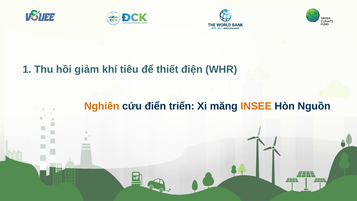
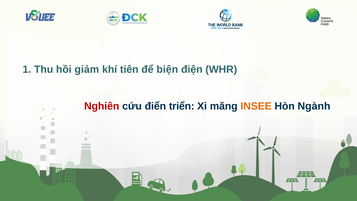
tiêu: tiêu -> tiên
thiết: thiết -> biện
Nghiên colour: orange -> red
Nguồn: Nguồn -> Ngành
